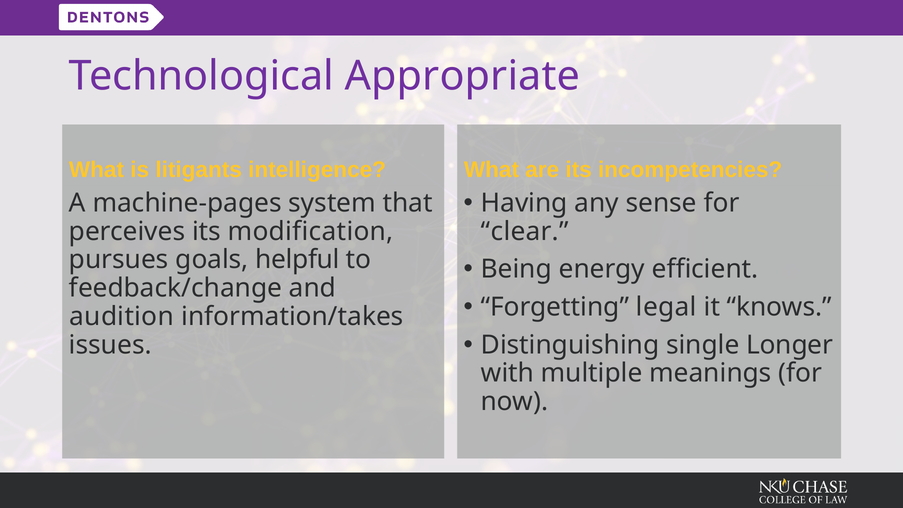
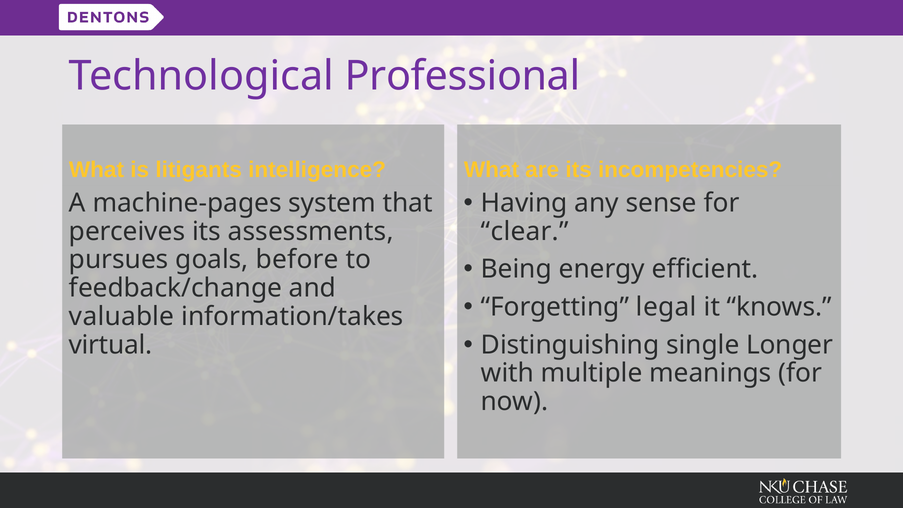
Appropriate: Appropriate -> Professional
modification: modification -> assessments
helpful: helpful -> before
audition: audition -> valuable
issues: issues -> virtual
